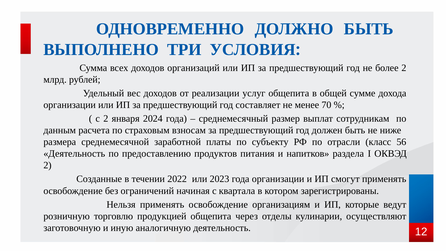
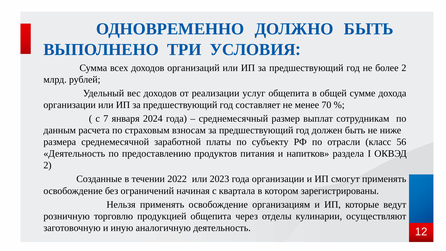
с 2: 2 -> 7
